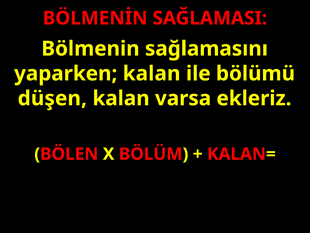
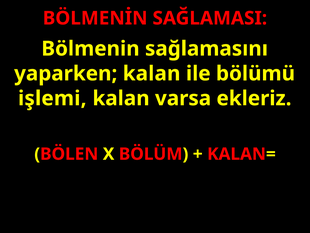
düşen: düşen -> işlemi
